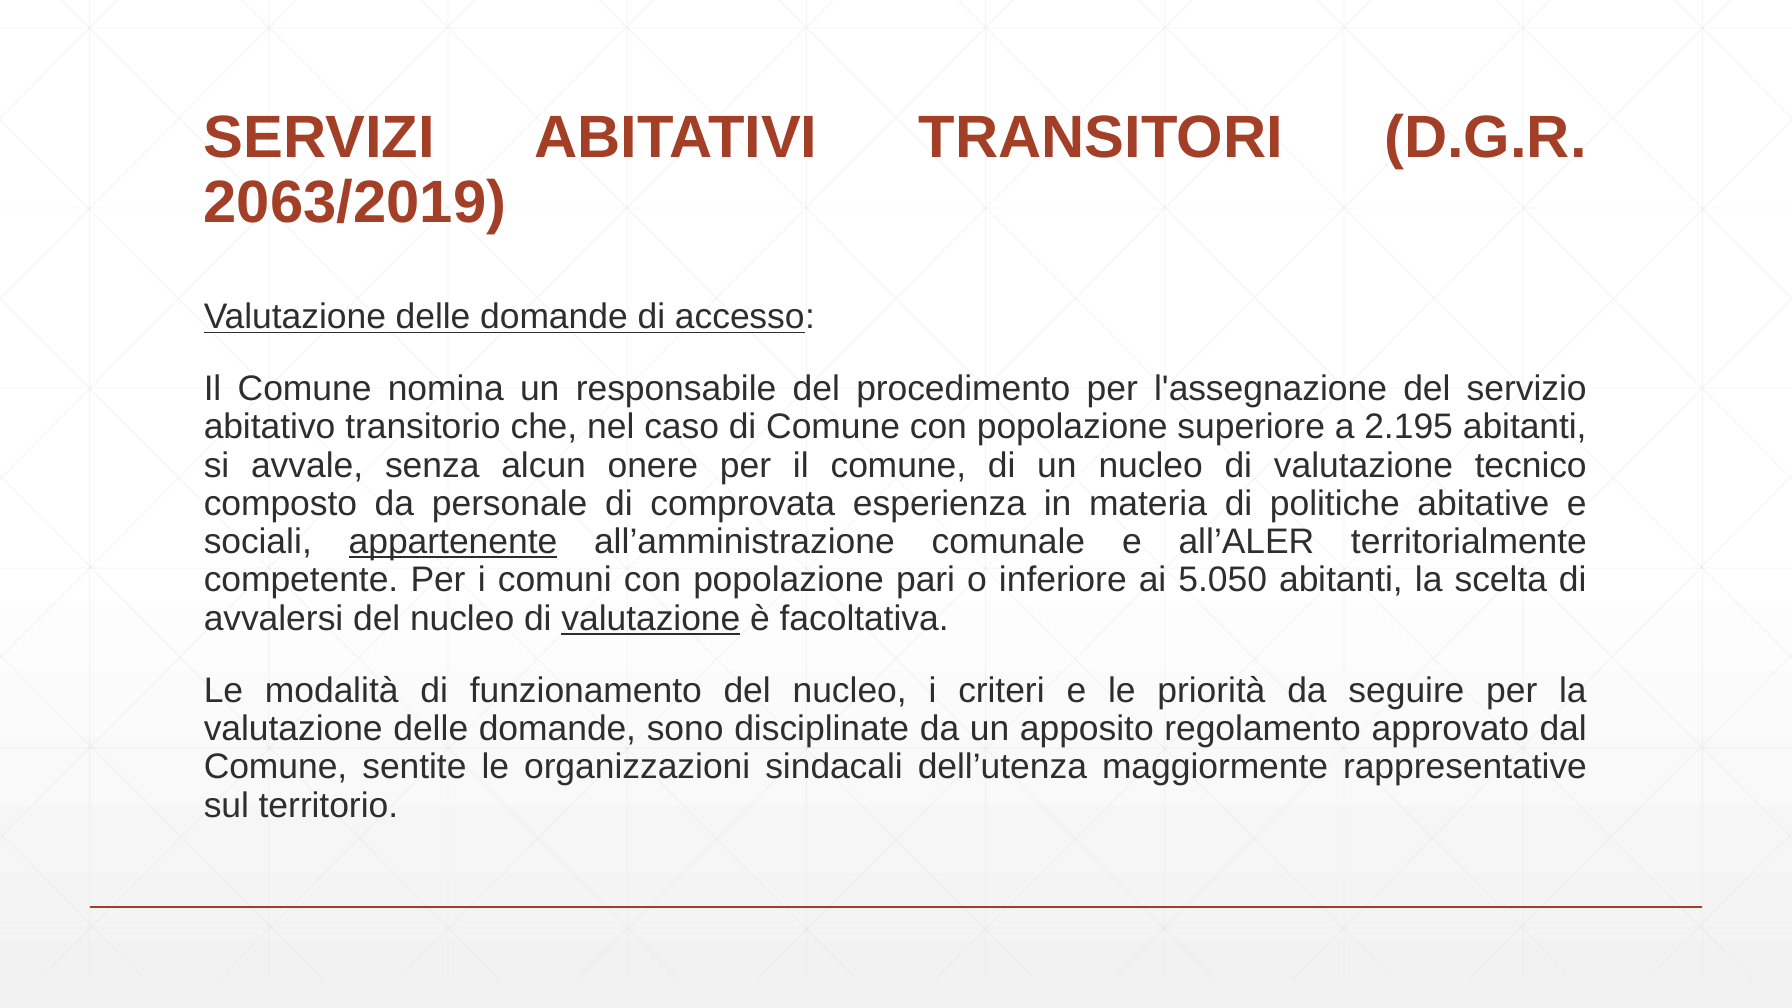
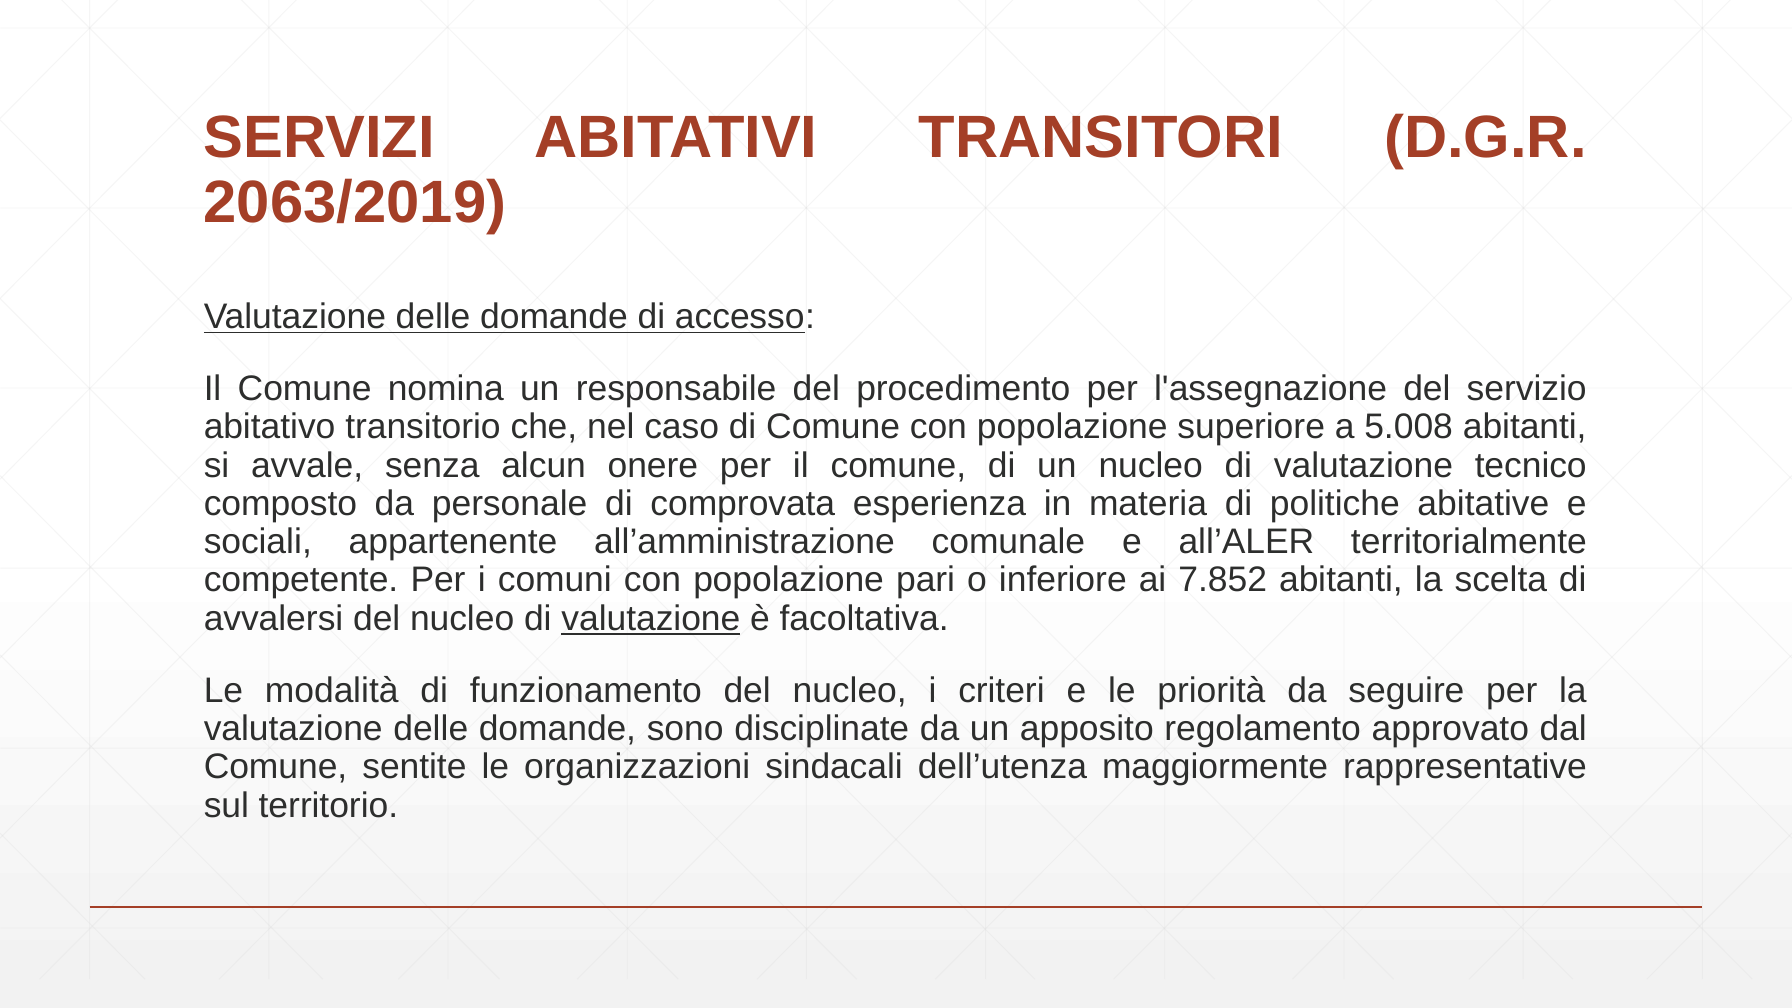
2.195: 2.195 -> 5.008
appartenente underline: present -> none
5.050: 5.050 -> 7.852
